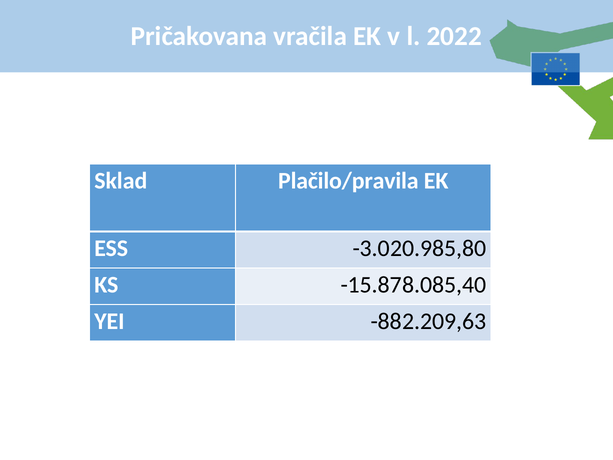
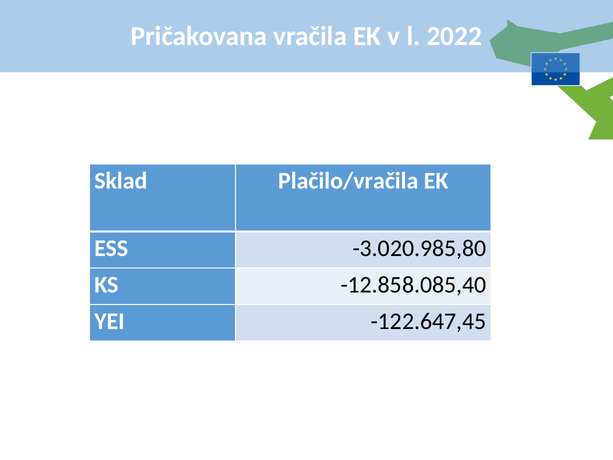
Plačilo/pravila: Plačilo/pravila -> Plačilo/vračila
-15.878.085,40: -15.878.085,40 -> -12.858.085,40
-882.209,63: -882.209,63 -> -122.647,45
